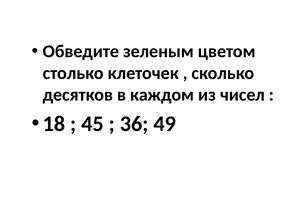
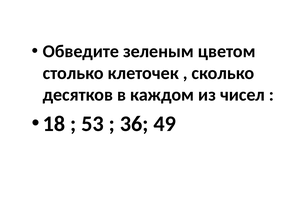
45: 45 -> 53
